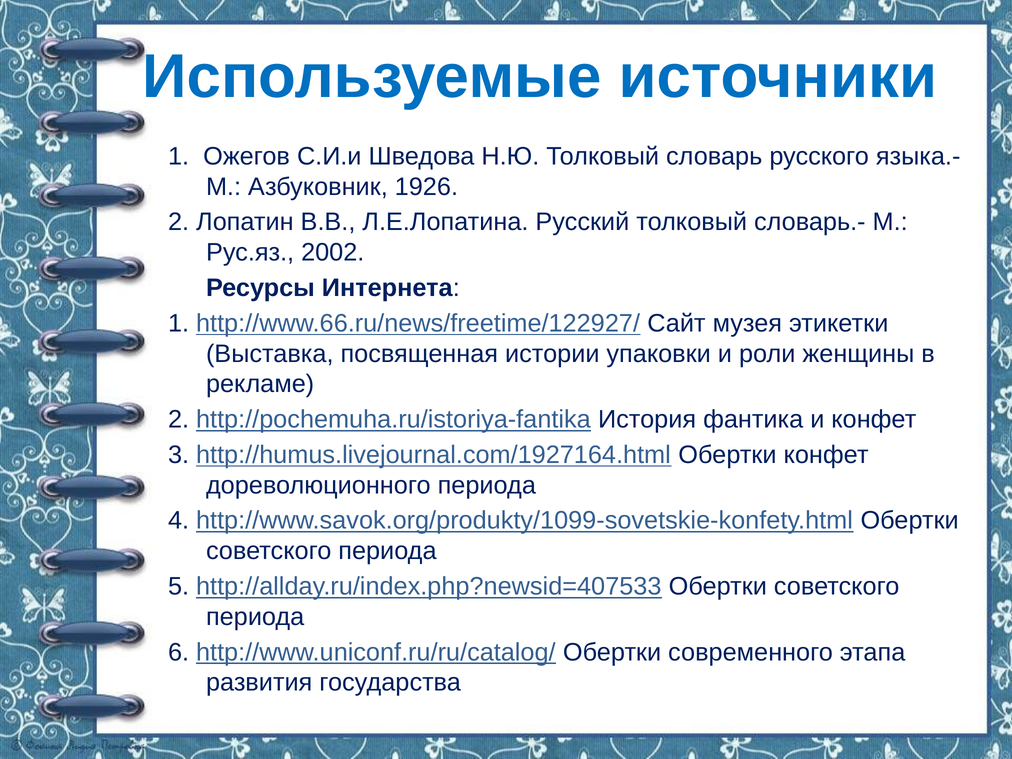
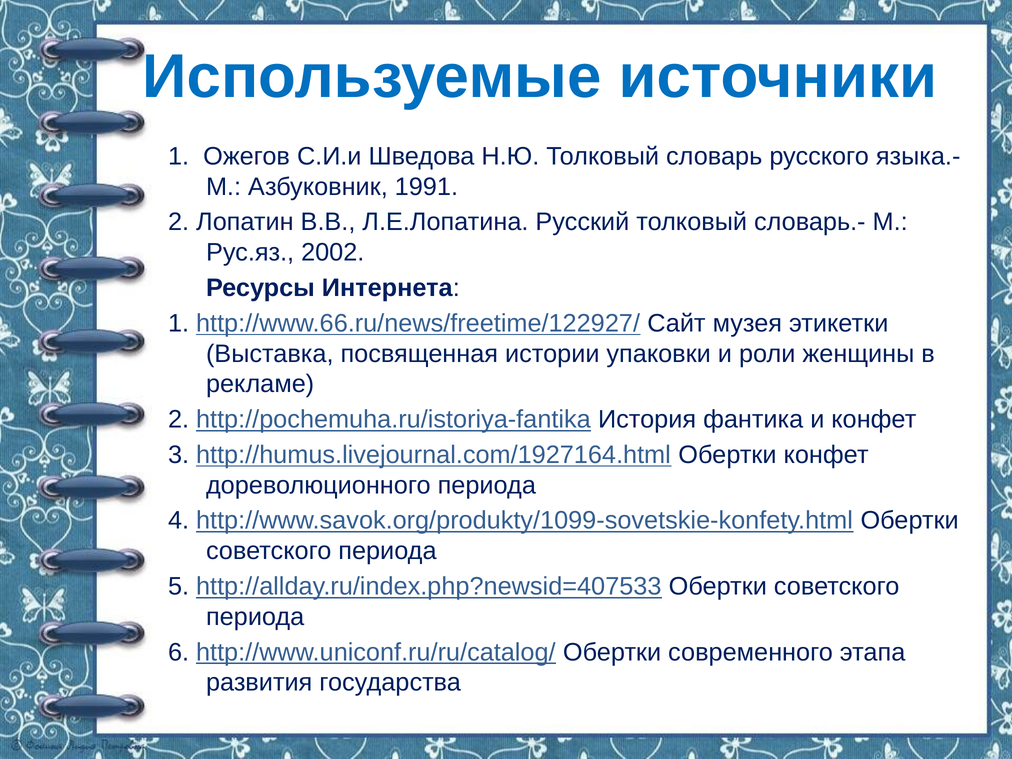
1926: 1926 -> 1991
